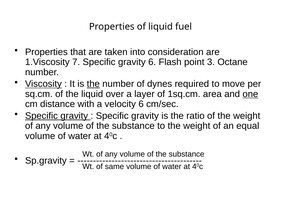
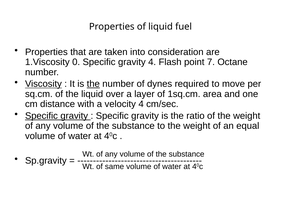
7: 7 -> 0
gravity 6: 6 -> 4
3: 3 -> 7
one underline: present -> none
velocity 6: 6 -> 4
